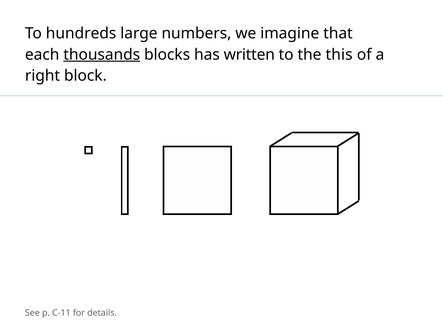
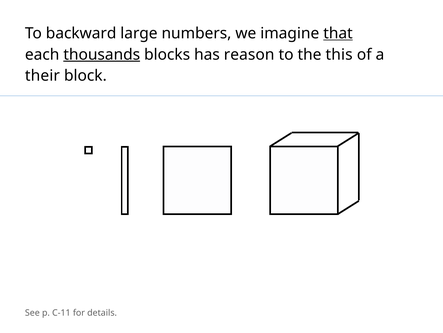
hundreds: hundreds -> backward
that underline: none -> present
written: written -> reason
right: right -> their
